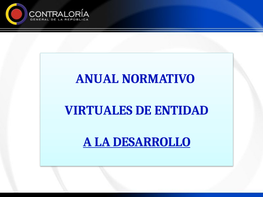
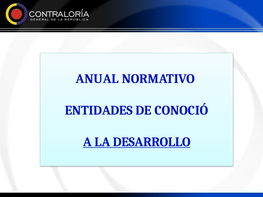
VIRTUALES: VIRTUALES -> ENTIDADES
ENTIDAD: ENTIDAD -> CONOCIÓ
